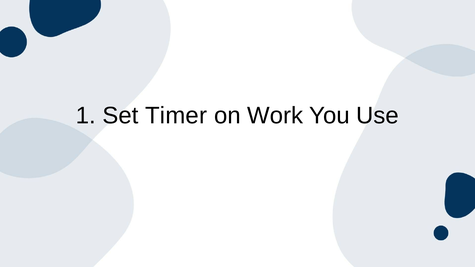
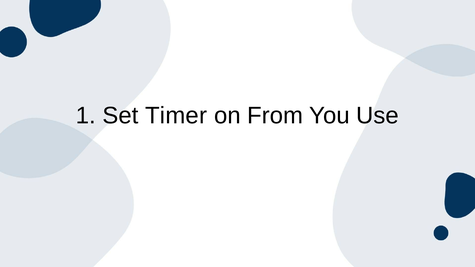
Work: Work -> From
